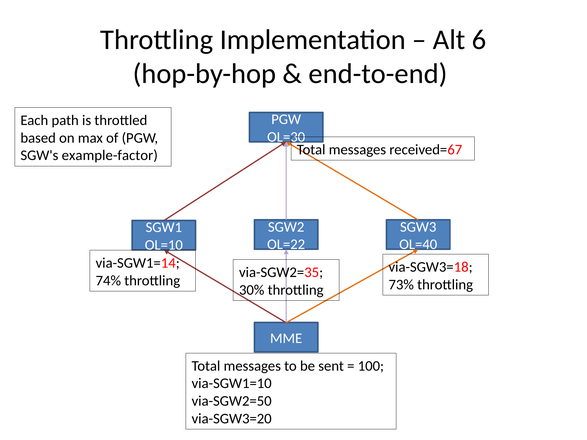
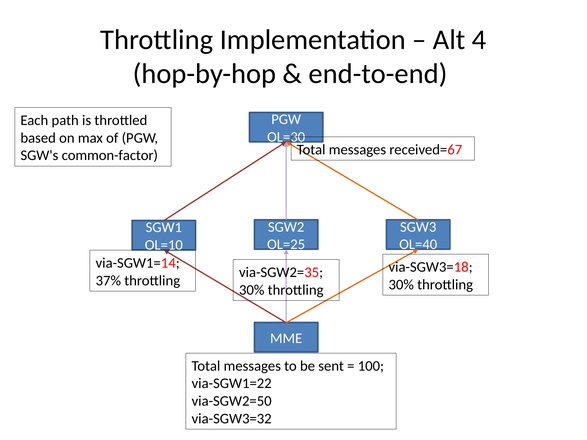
6: 6 -> 4
example-factor: example-factor -> common-factor
OL=22: OL=22 -> OL=25
74%: 74% -> 37%
73% at (401, 285): 73% -> 30%
via-SGW1=10: via-SGW1=10 -> via-SGW1=22
via-SGW3=20: via-SGW3=20 -> via-SGW3=32
